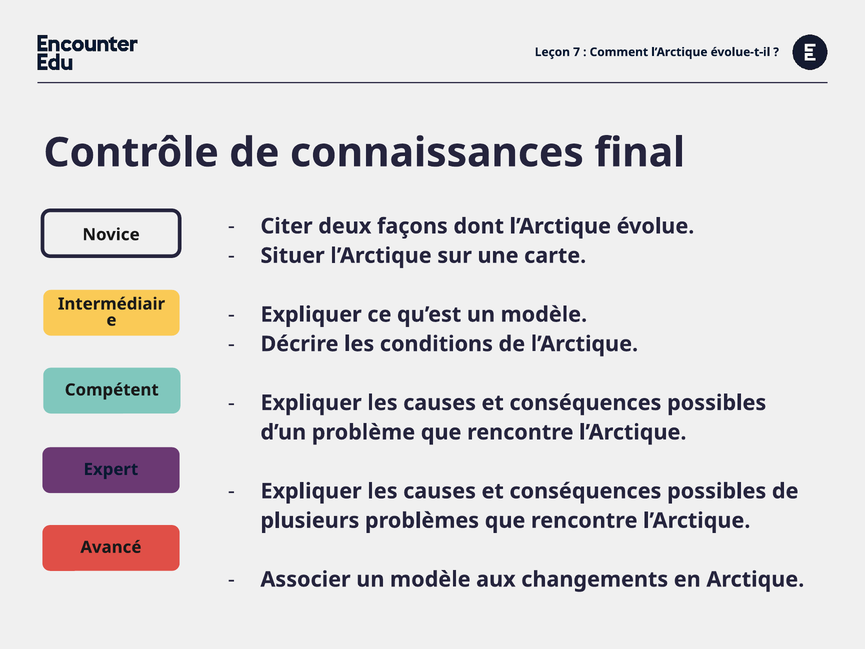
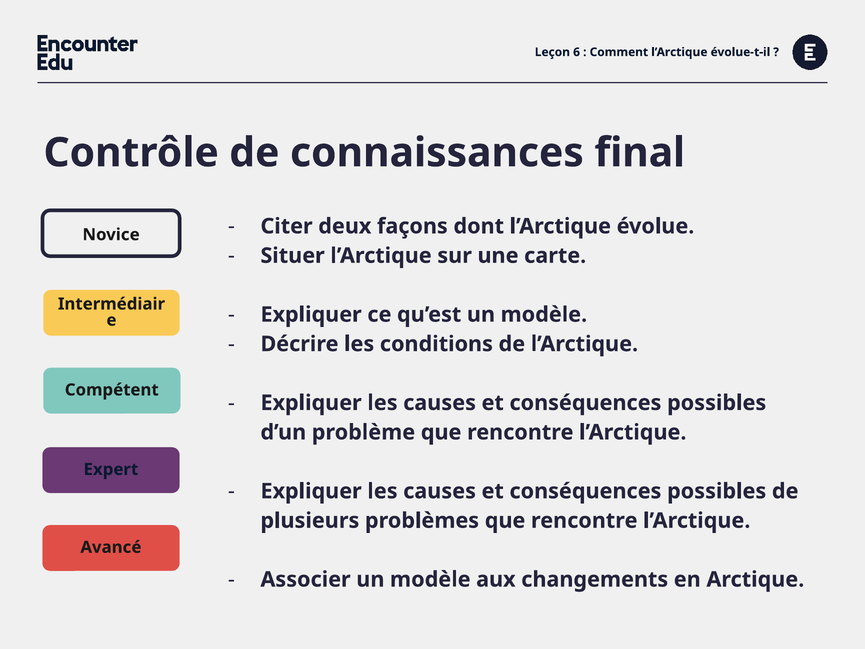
7: 7 -> 6
